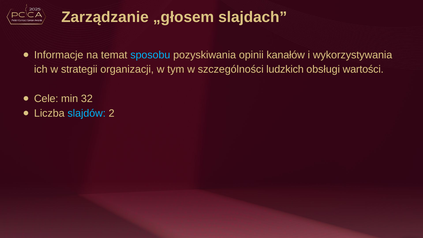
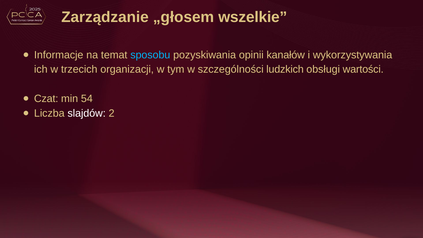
slajdach: slajdach -> wszelkie
strategii: strategii -> trzecich
Cele: Cele -> Czat
32: 32 -> 54
slajdów colour: light blue -> white
